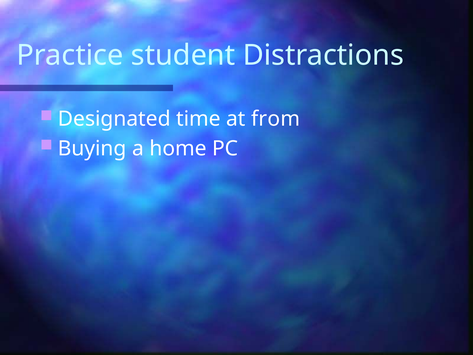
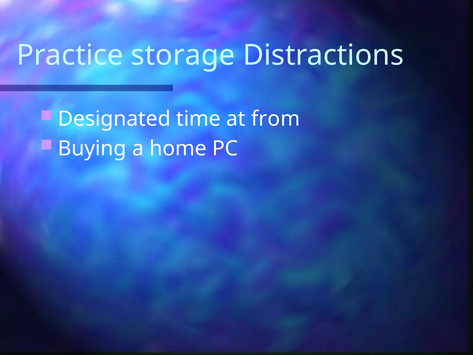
student: student -> storage
